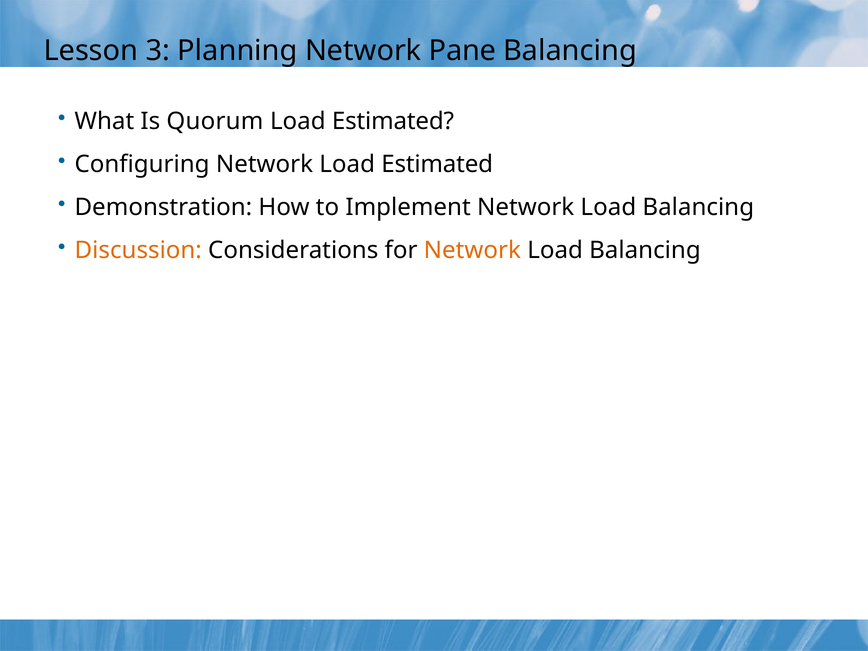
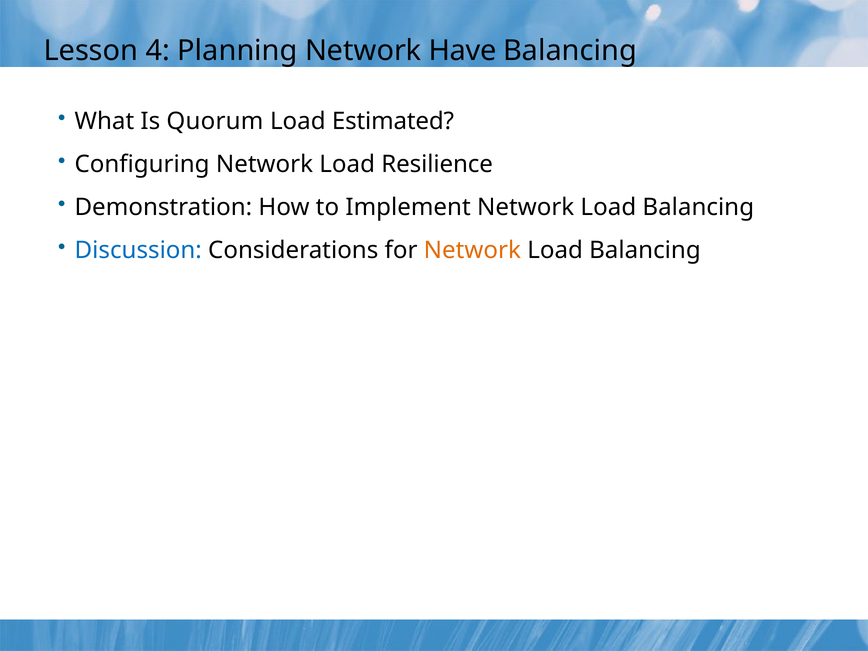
3: 3 -> 4
Pane: Pane -> Have
Network Load Estimated: Estimated -> Resilience
Discussion colour: orange -> blue
